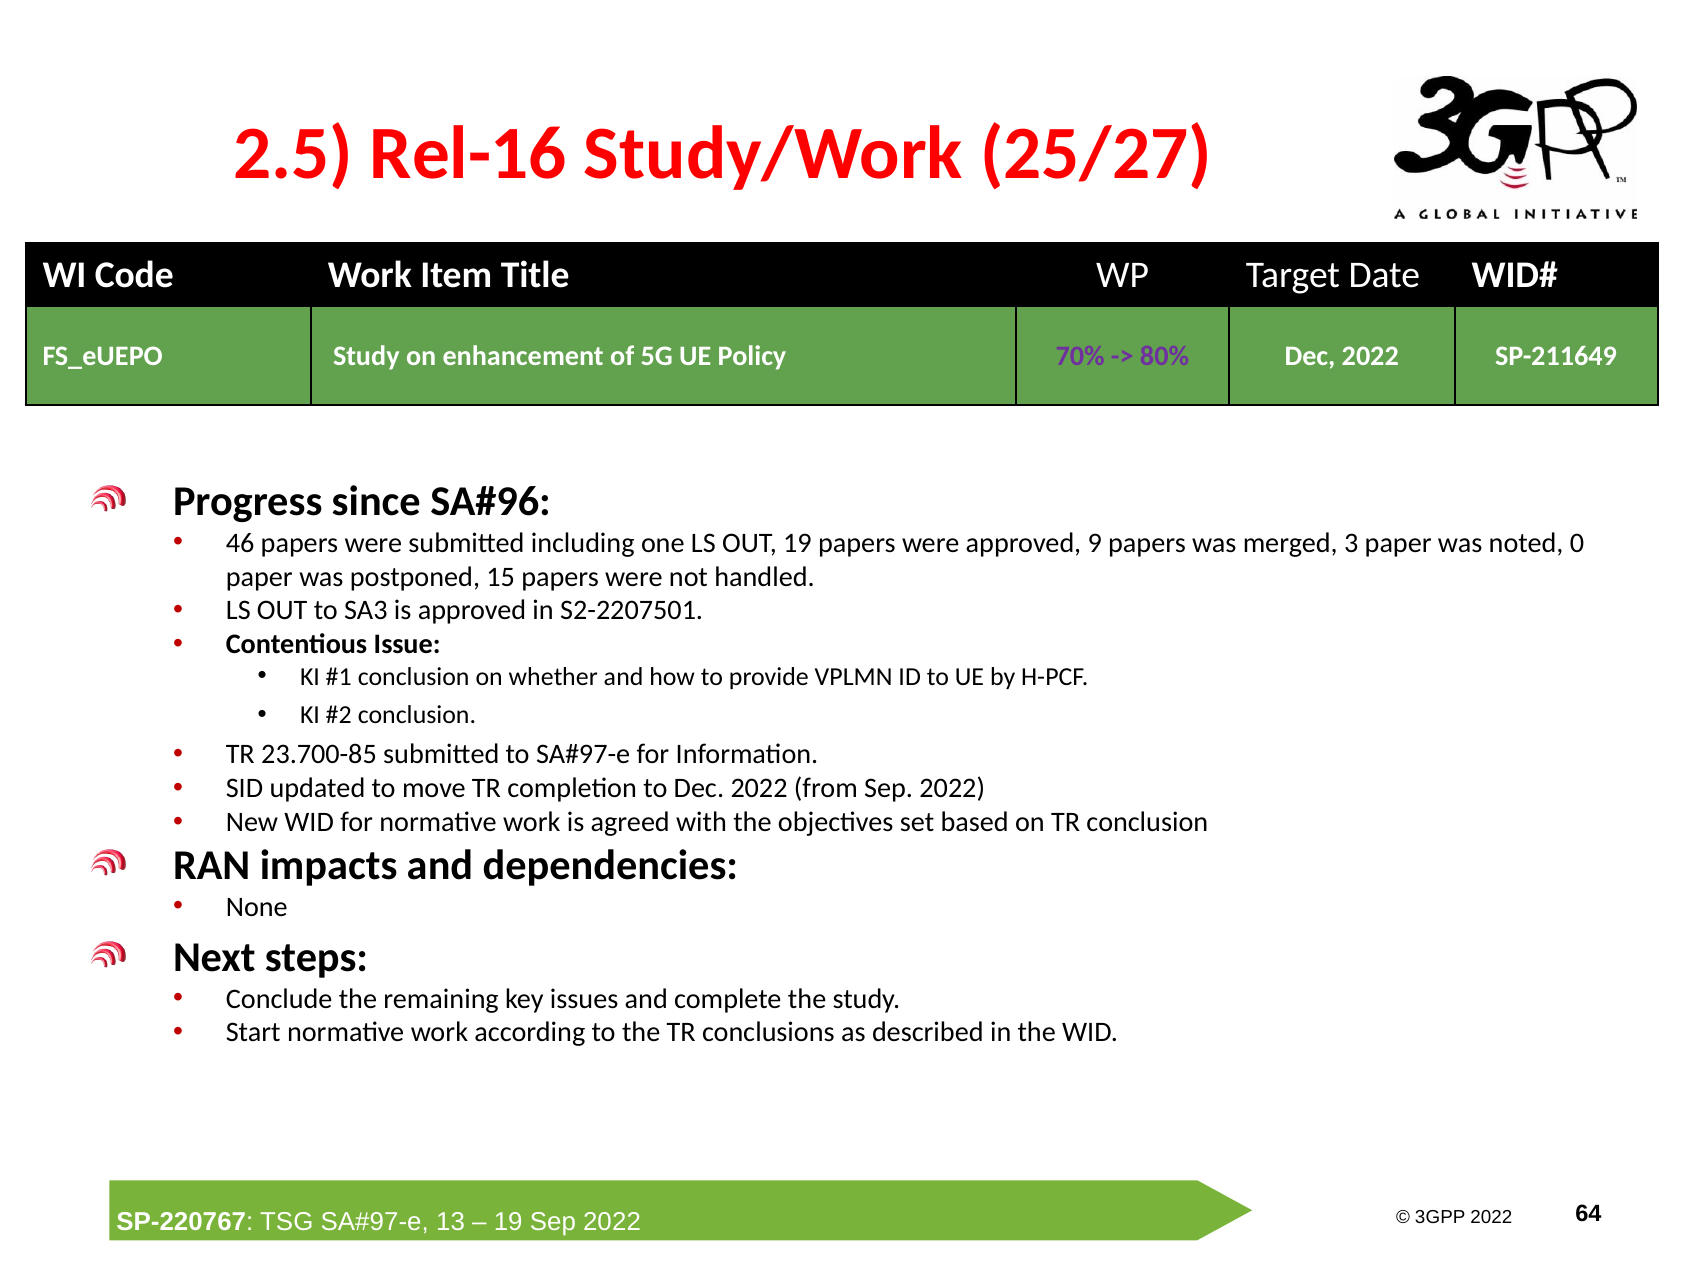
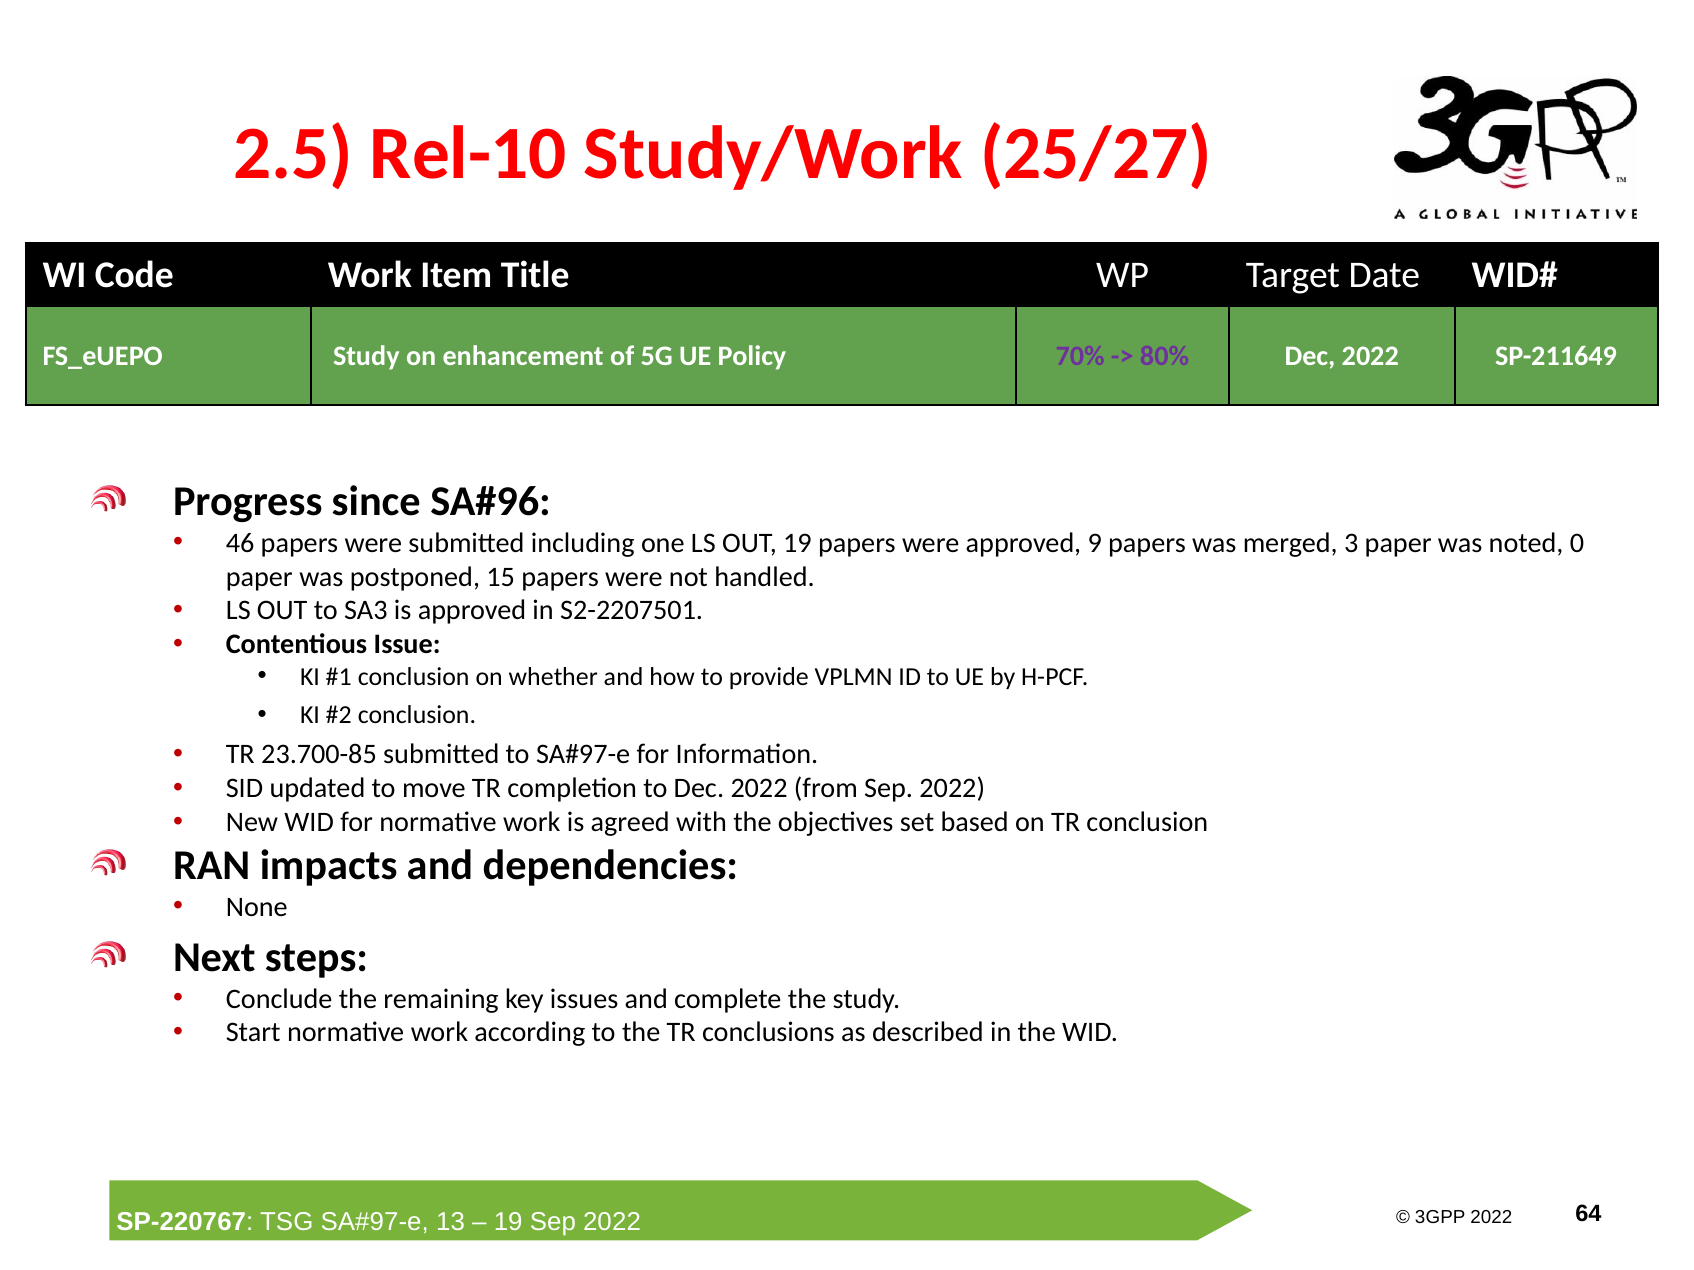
Rel-16: Rel-16 -> Rel-10
